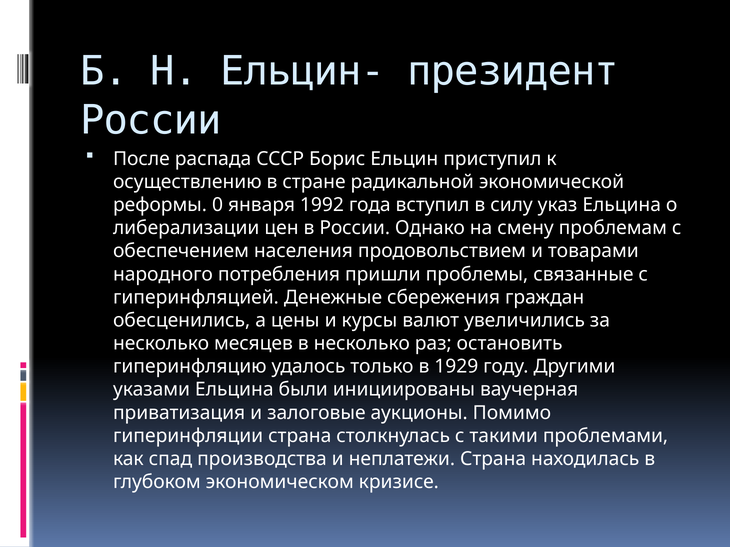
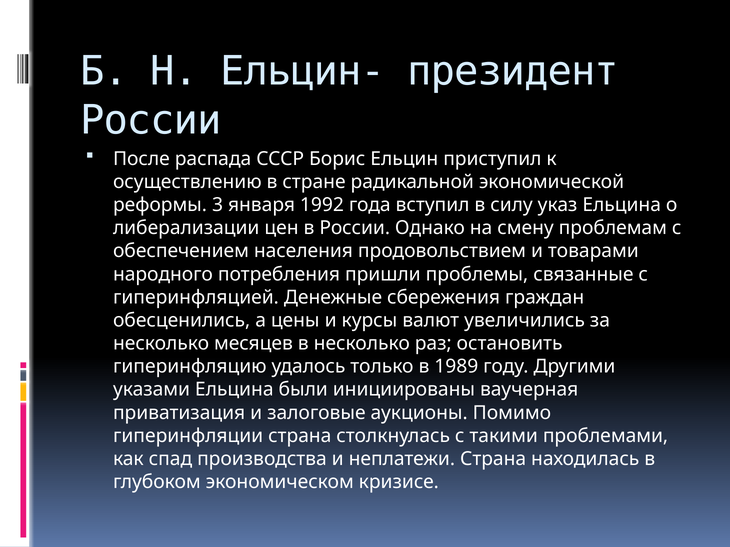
0: 0 -> 3
1929: 1929 -> 1989
